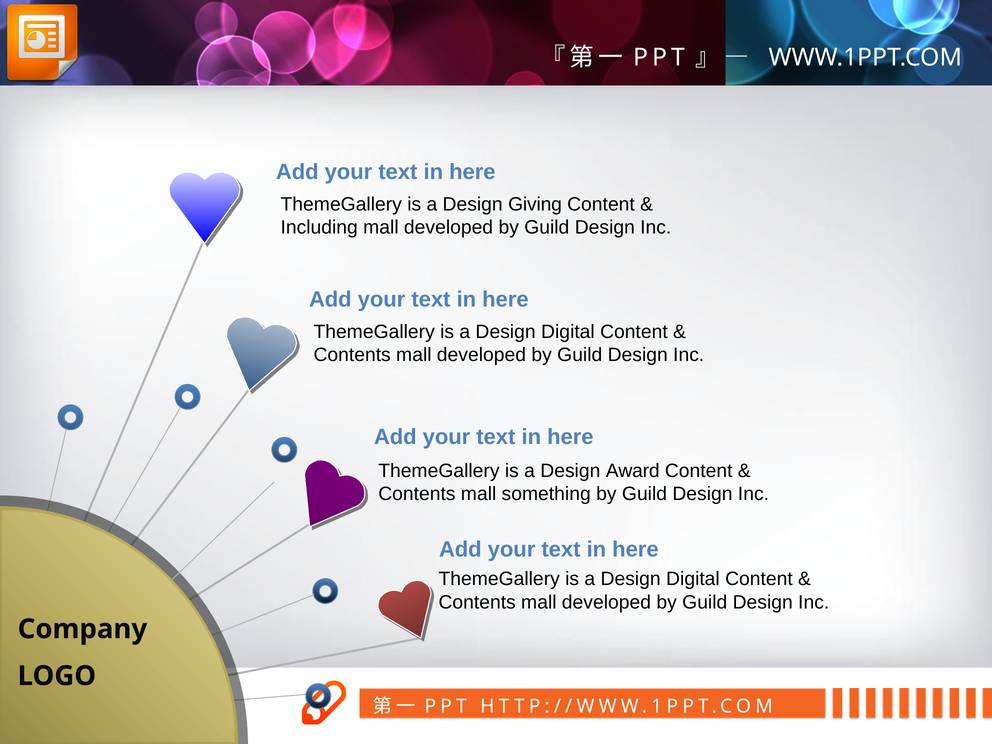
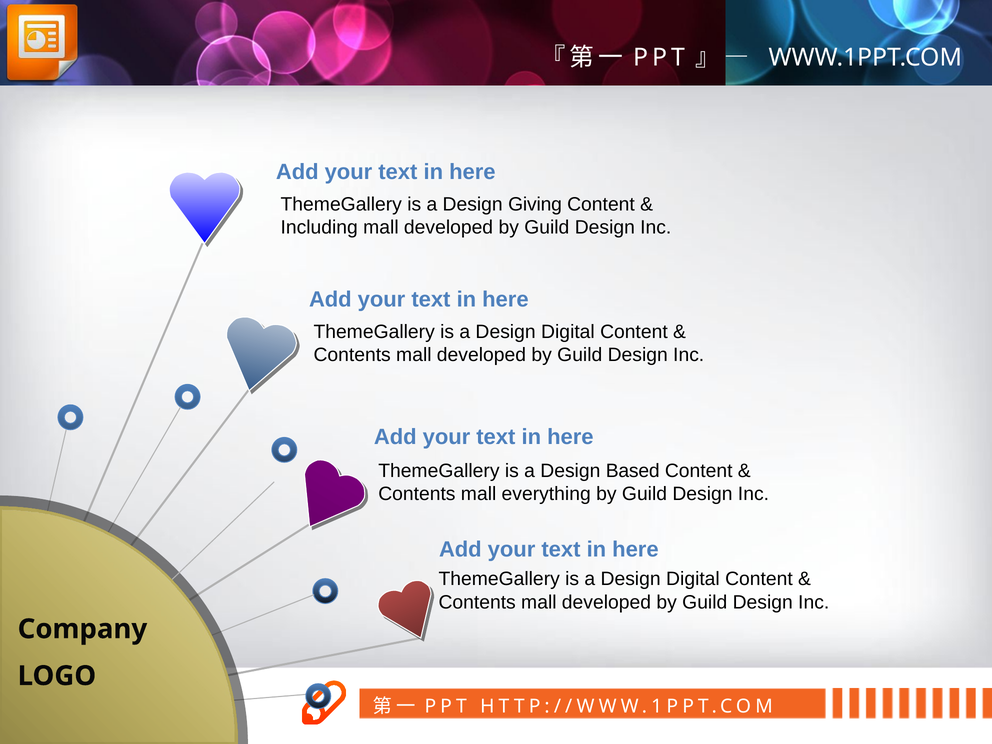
Award: Award -> Based
something: something -> everything
